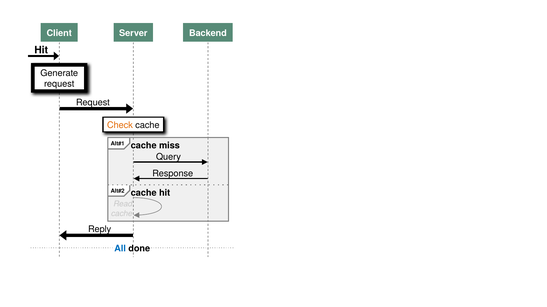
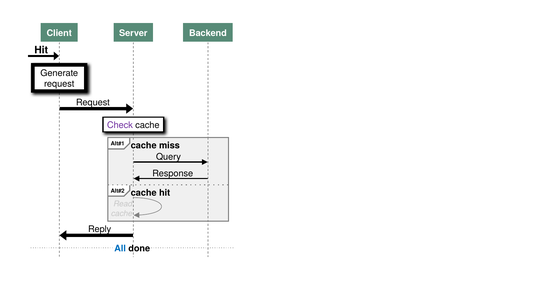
Check colour: orange -> purple
